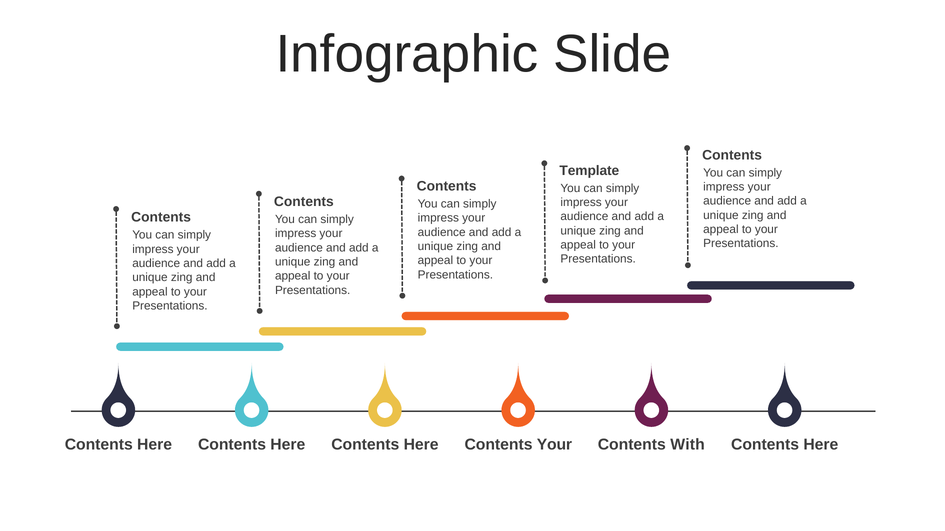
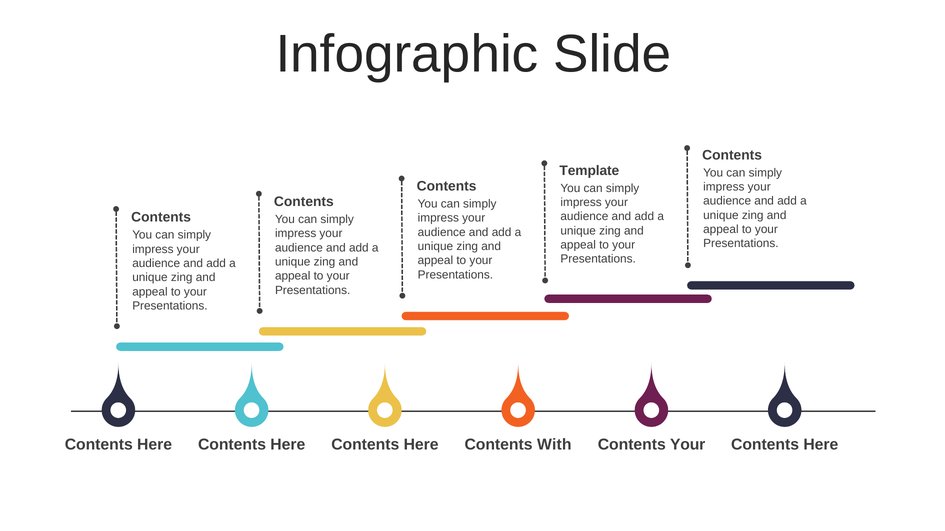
Contents Your: Your -> With
Contents With: With -> Your
